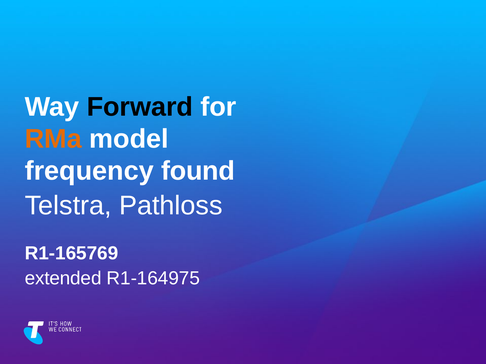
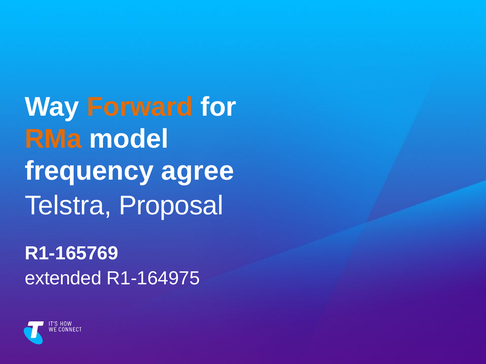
Forward colour: black -> orange
found: found -> agree
Pathloss: Pathloss -> Proposal
